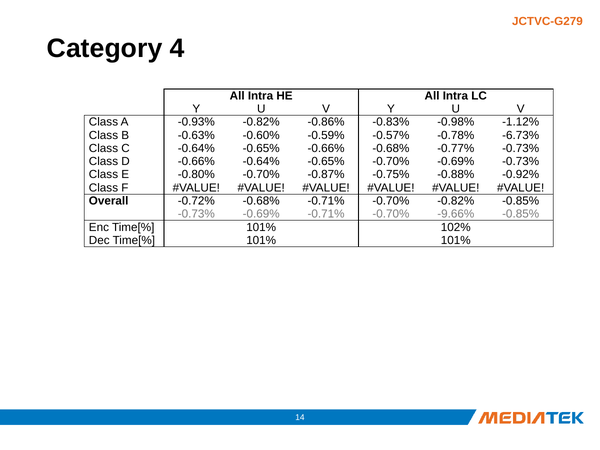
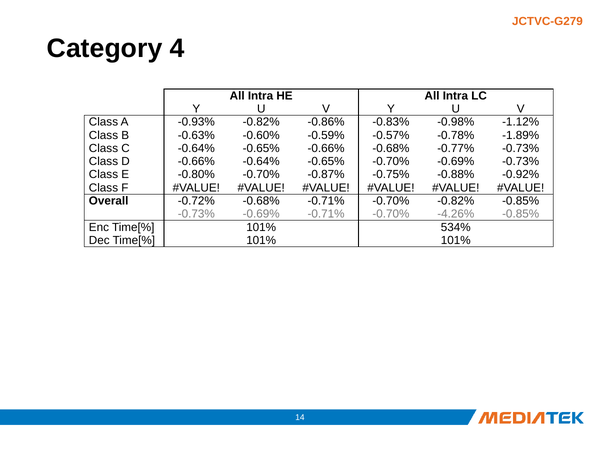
-6.73%: -6.73% -> -1.89%
-9.66%: -9.66% -> -4.26%
102%: 102% -> 534%
